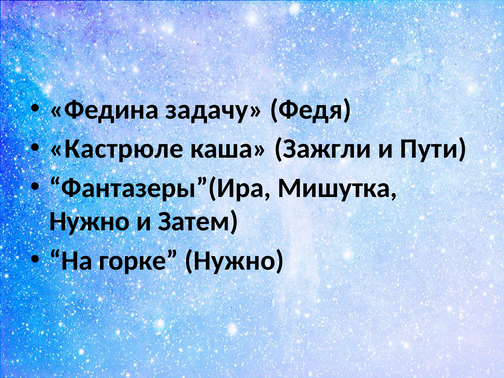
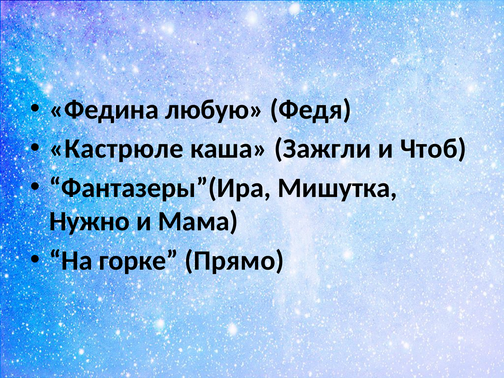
задачу: задачу -> любую
Пути: Пути -> Чтоб
Затем: Затем -> Мама
горке Нужно: Нужно -> Прямо
